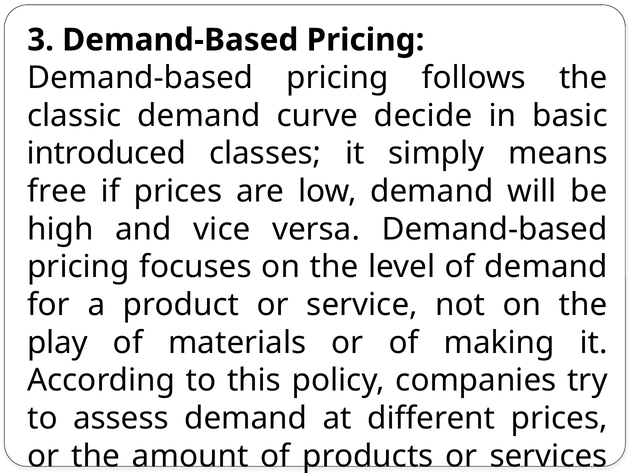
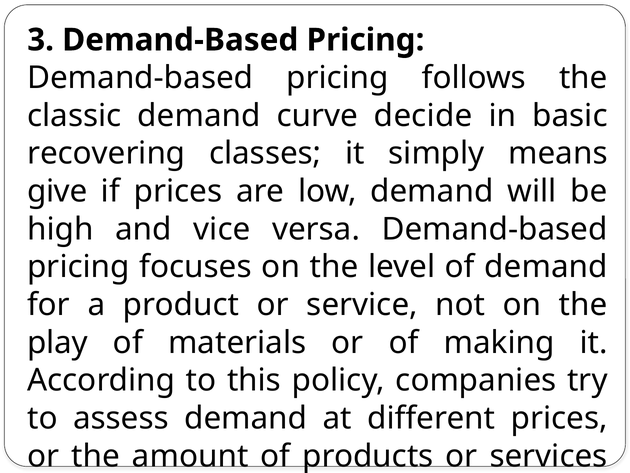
introduced: introduced -> recovering
free: free -> give
